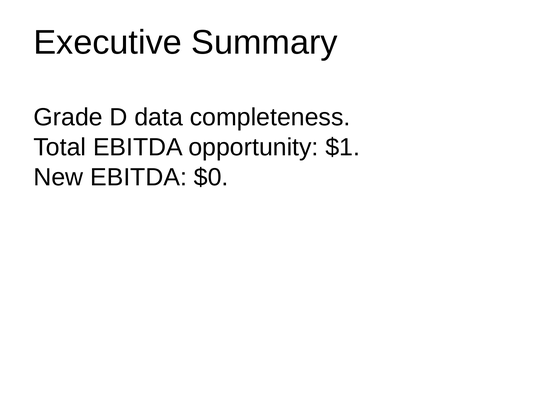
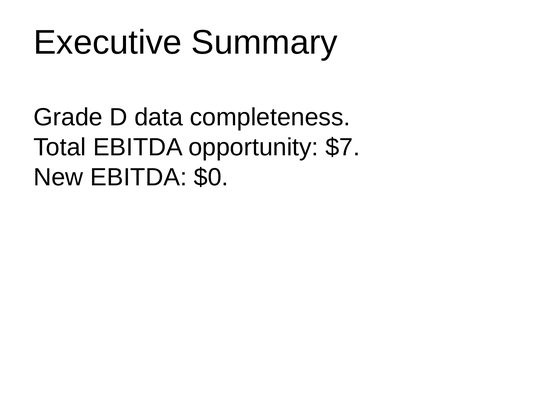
$1: $1 -> $7
